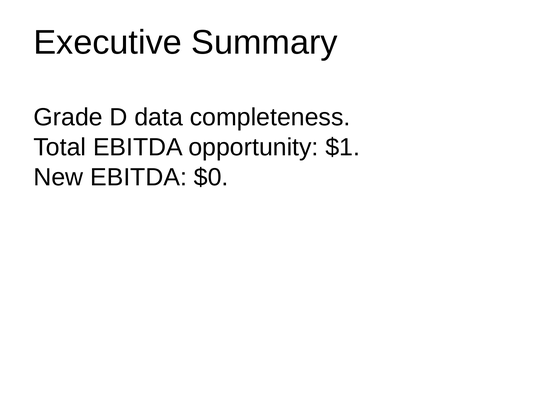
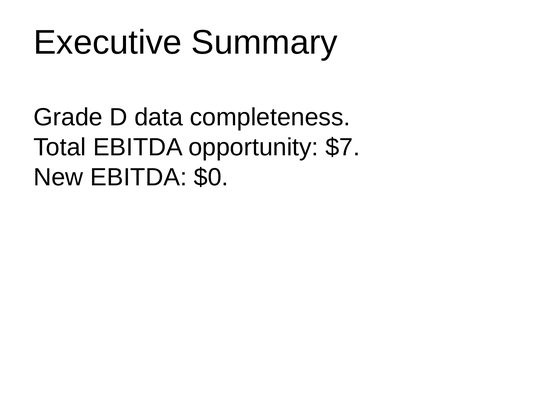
$1: $1 -> $7
